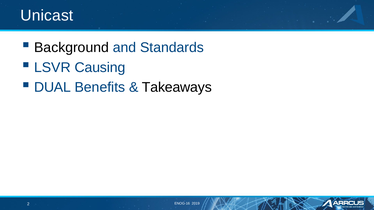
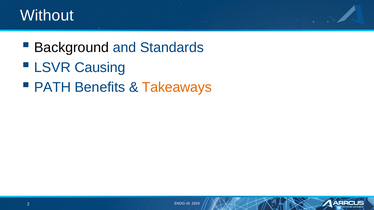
Unicast: Unicast -> Without
DUAL: DUAL -> PATH
Takeaways colour: black -> orange
